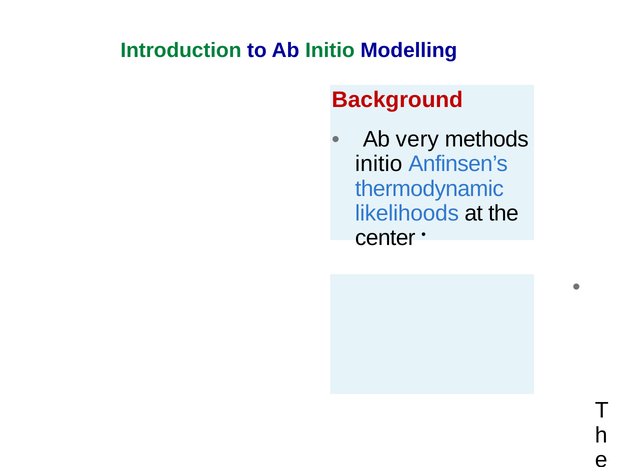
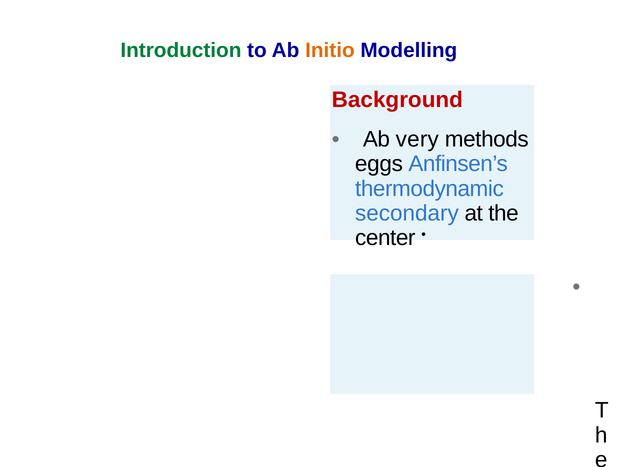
Initio at (330, 50) colour: green -> orange
initio at (379, 164): initio -> eggs
likelihoods: likelihoods -> secondary
